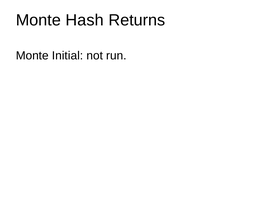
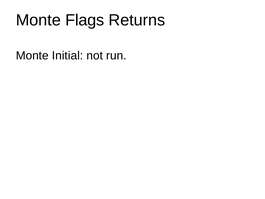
Hash: Hash -> Flags
